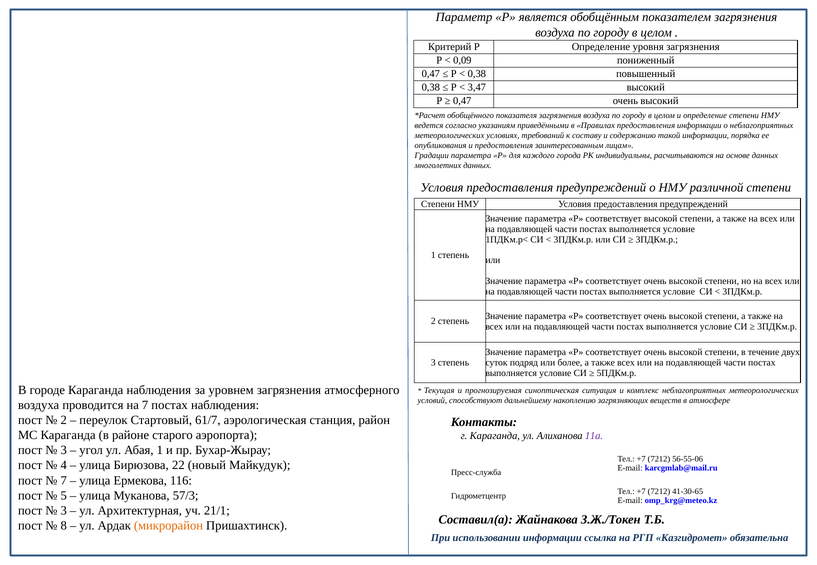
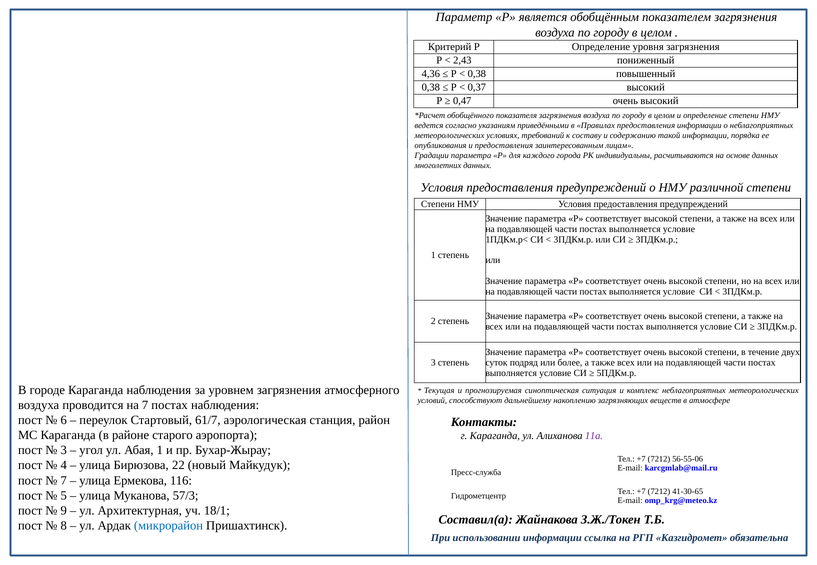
0,09: 0,09 -> 2,43
0,47 at (431, 74): 0,47 -> 4,36
3,47: 3,47 -> 0,37
2 at (64, 421): 2 -> 6
3 at (64, 511): 3 -> 9
21/1: 21/1 -> 18/1
микрорайон colour: orange -> blue
